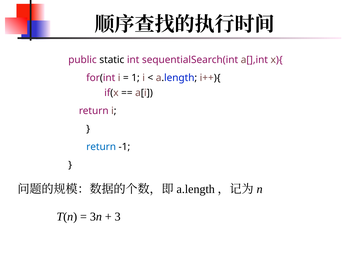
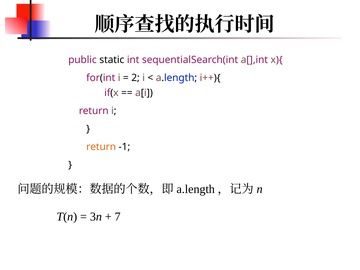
1: 1 -> 2
return at (101, 147) colour: blue -> orange
3: 3 -> 7
